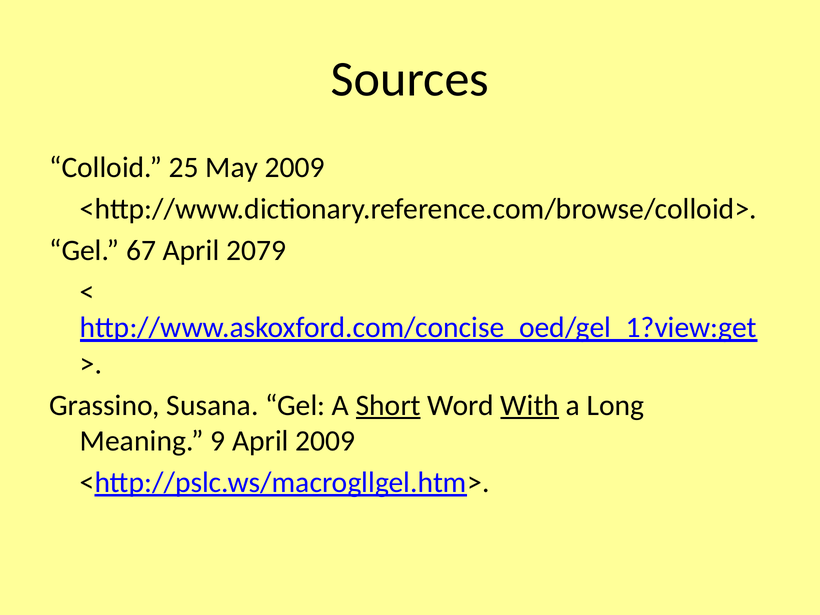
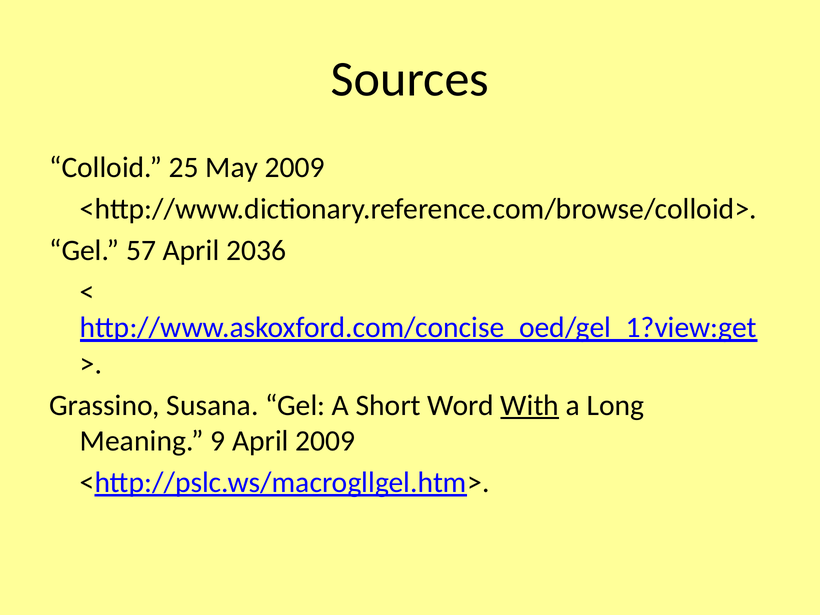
67: 67 -> 57
2079: 2079 -> 2036
Short underline: present -> none
